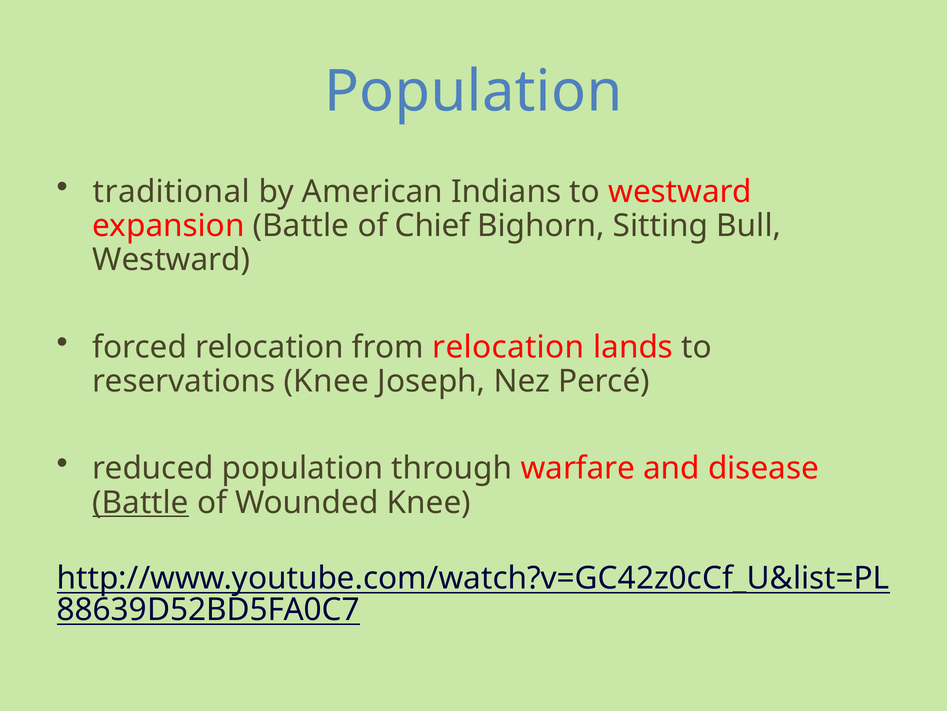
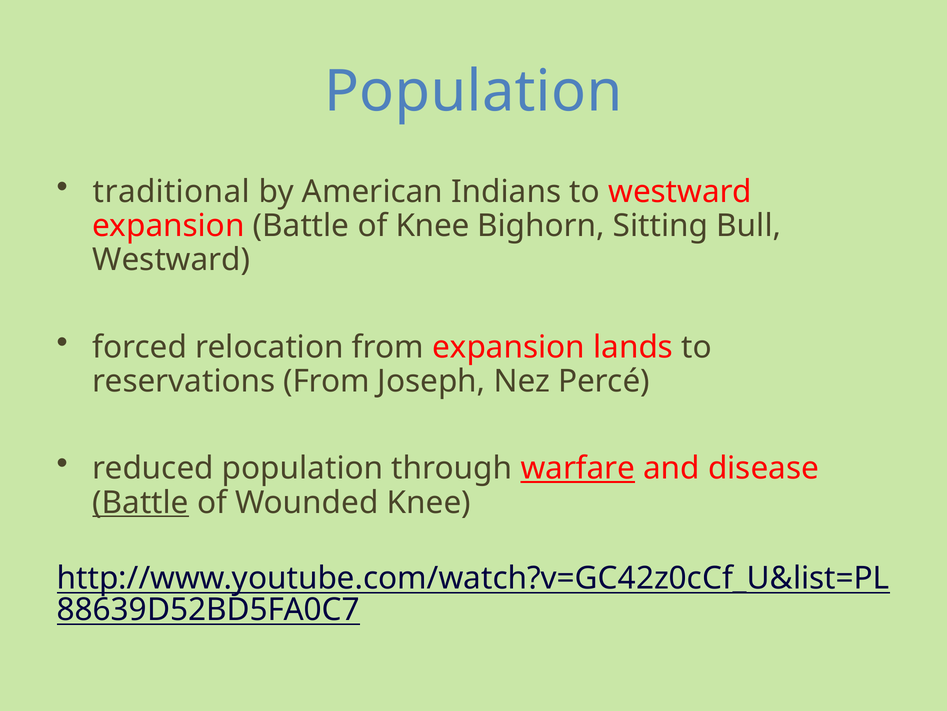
of Chief: Chief -> Knee
from relocation: relocation -> expansion
reservations Knee: Knee -> From
warfare underline: none -> present
